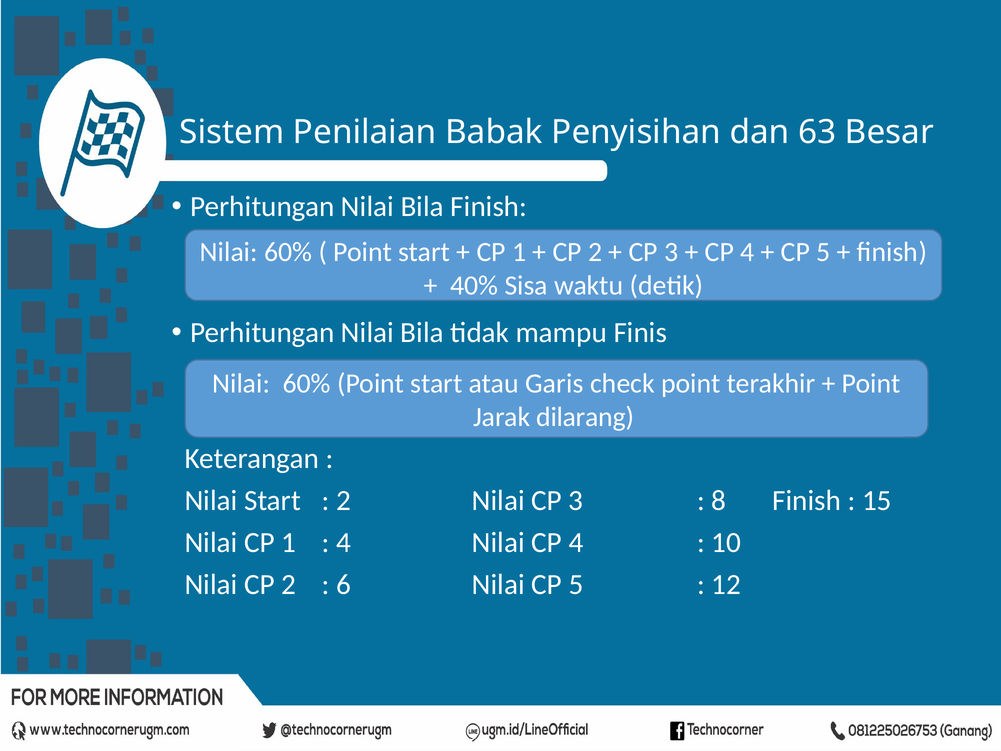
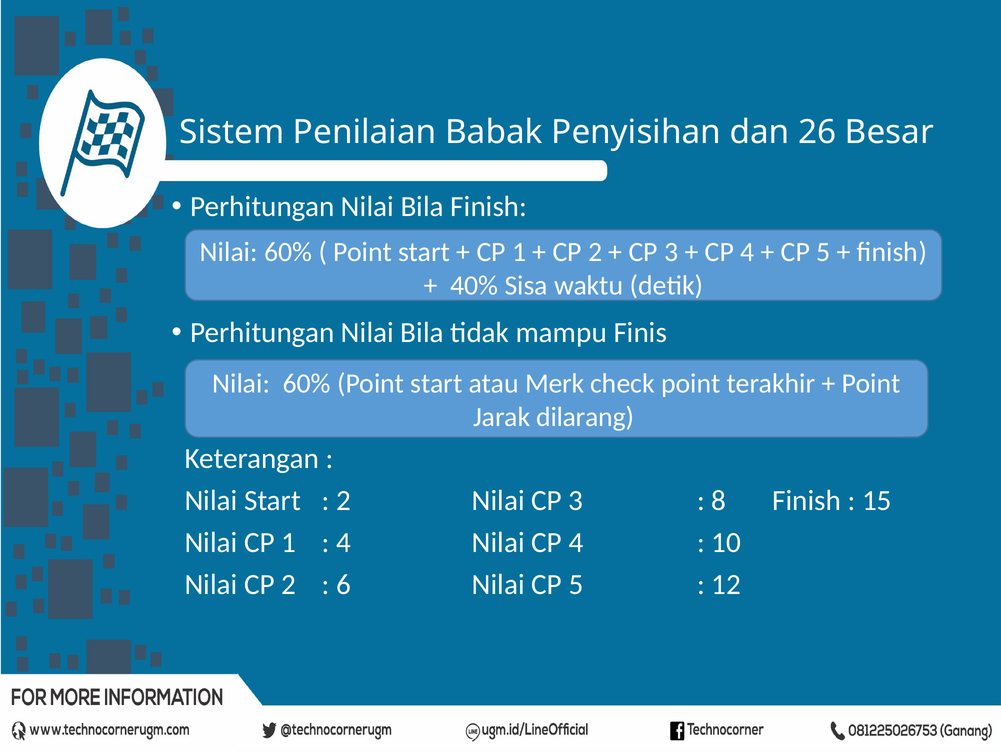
63: 63 -> 26
Garis: Garis -> Merk
